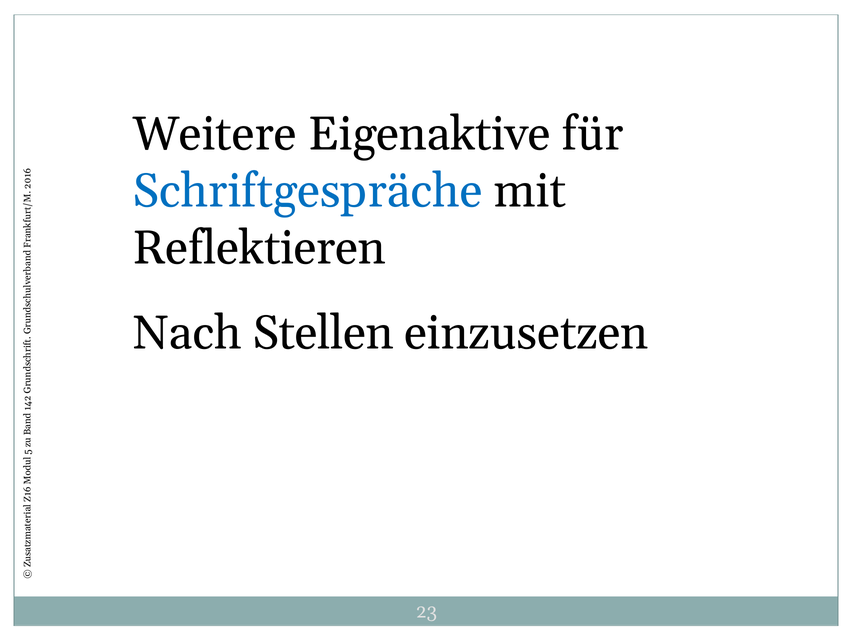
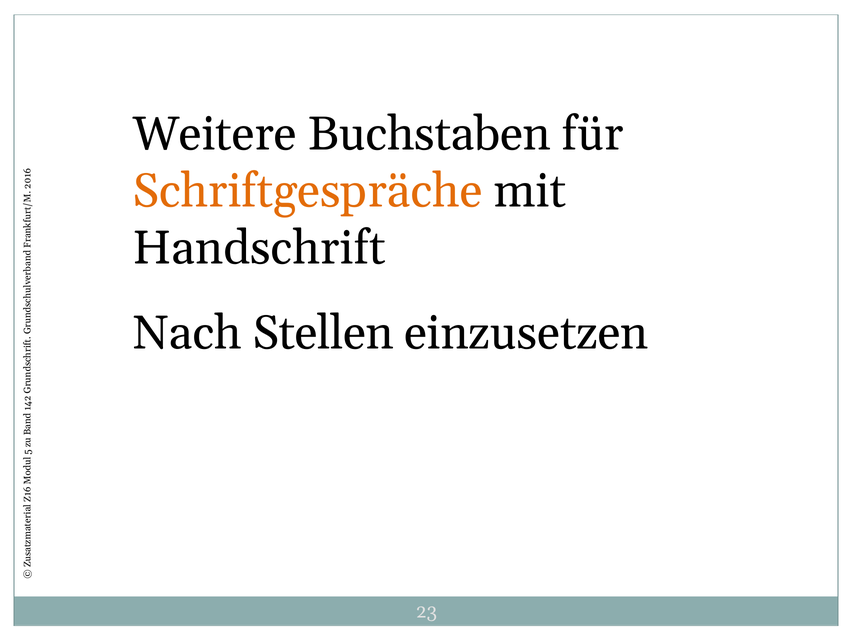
Eigenaktive: Eigenaktive -> Buchstaben
Schriftgespräche colour: blue -> orange
Reflektieren: Reflektieren -> Handschrift
